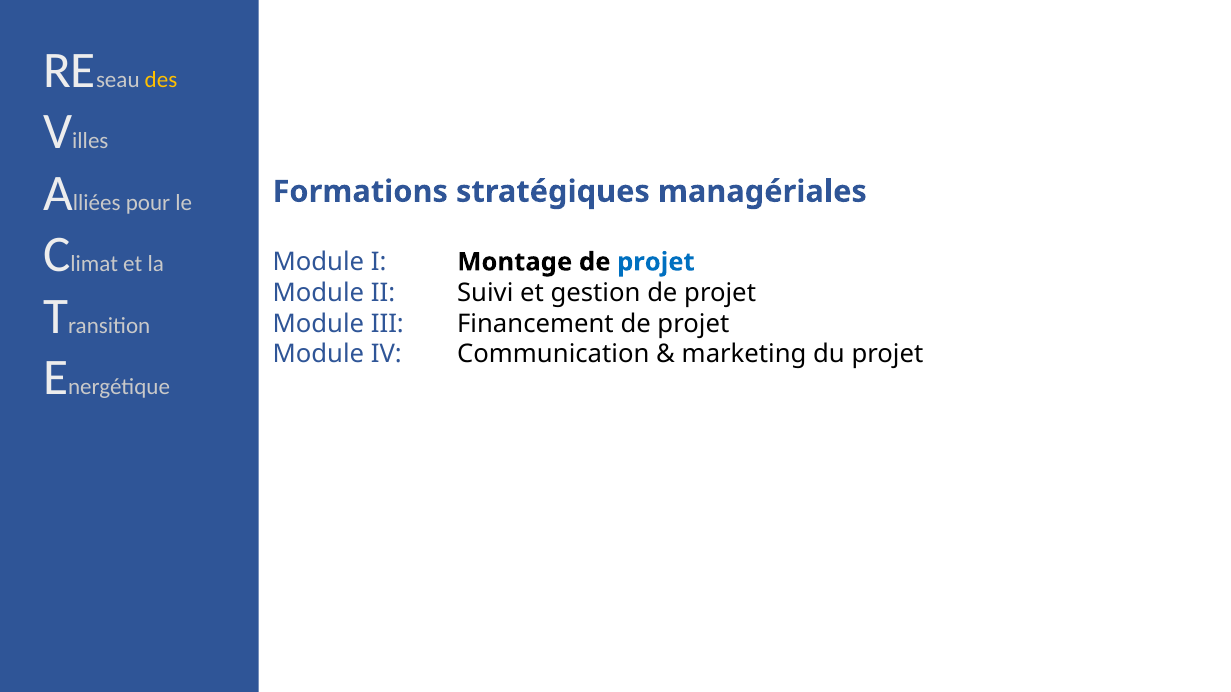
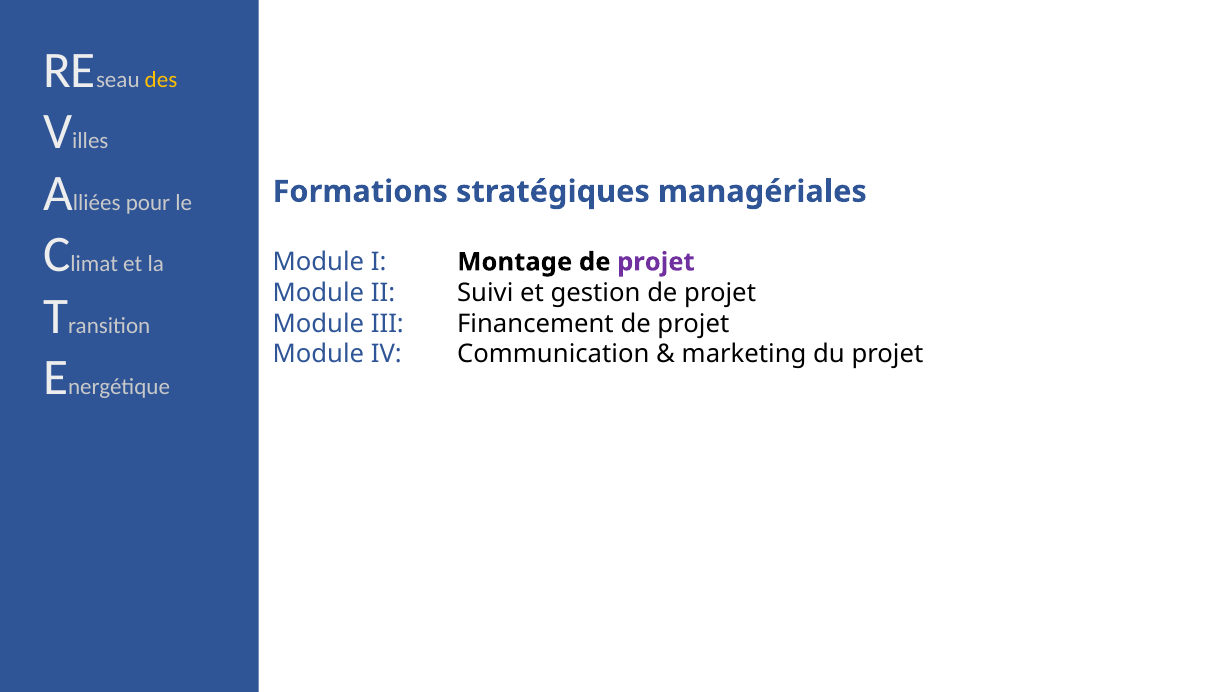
projet at (656, 262) colour: blue -> purple
